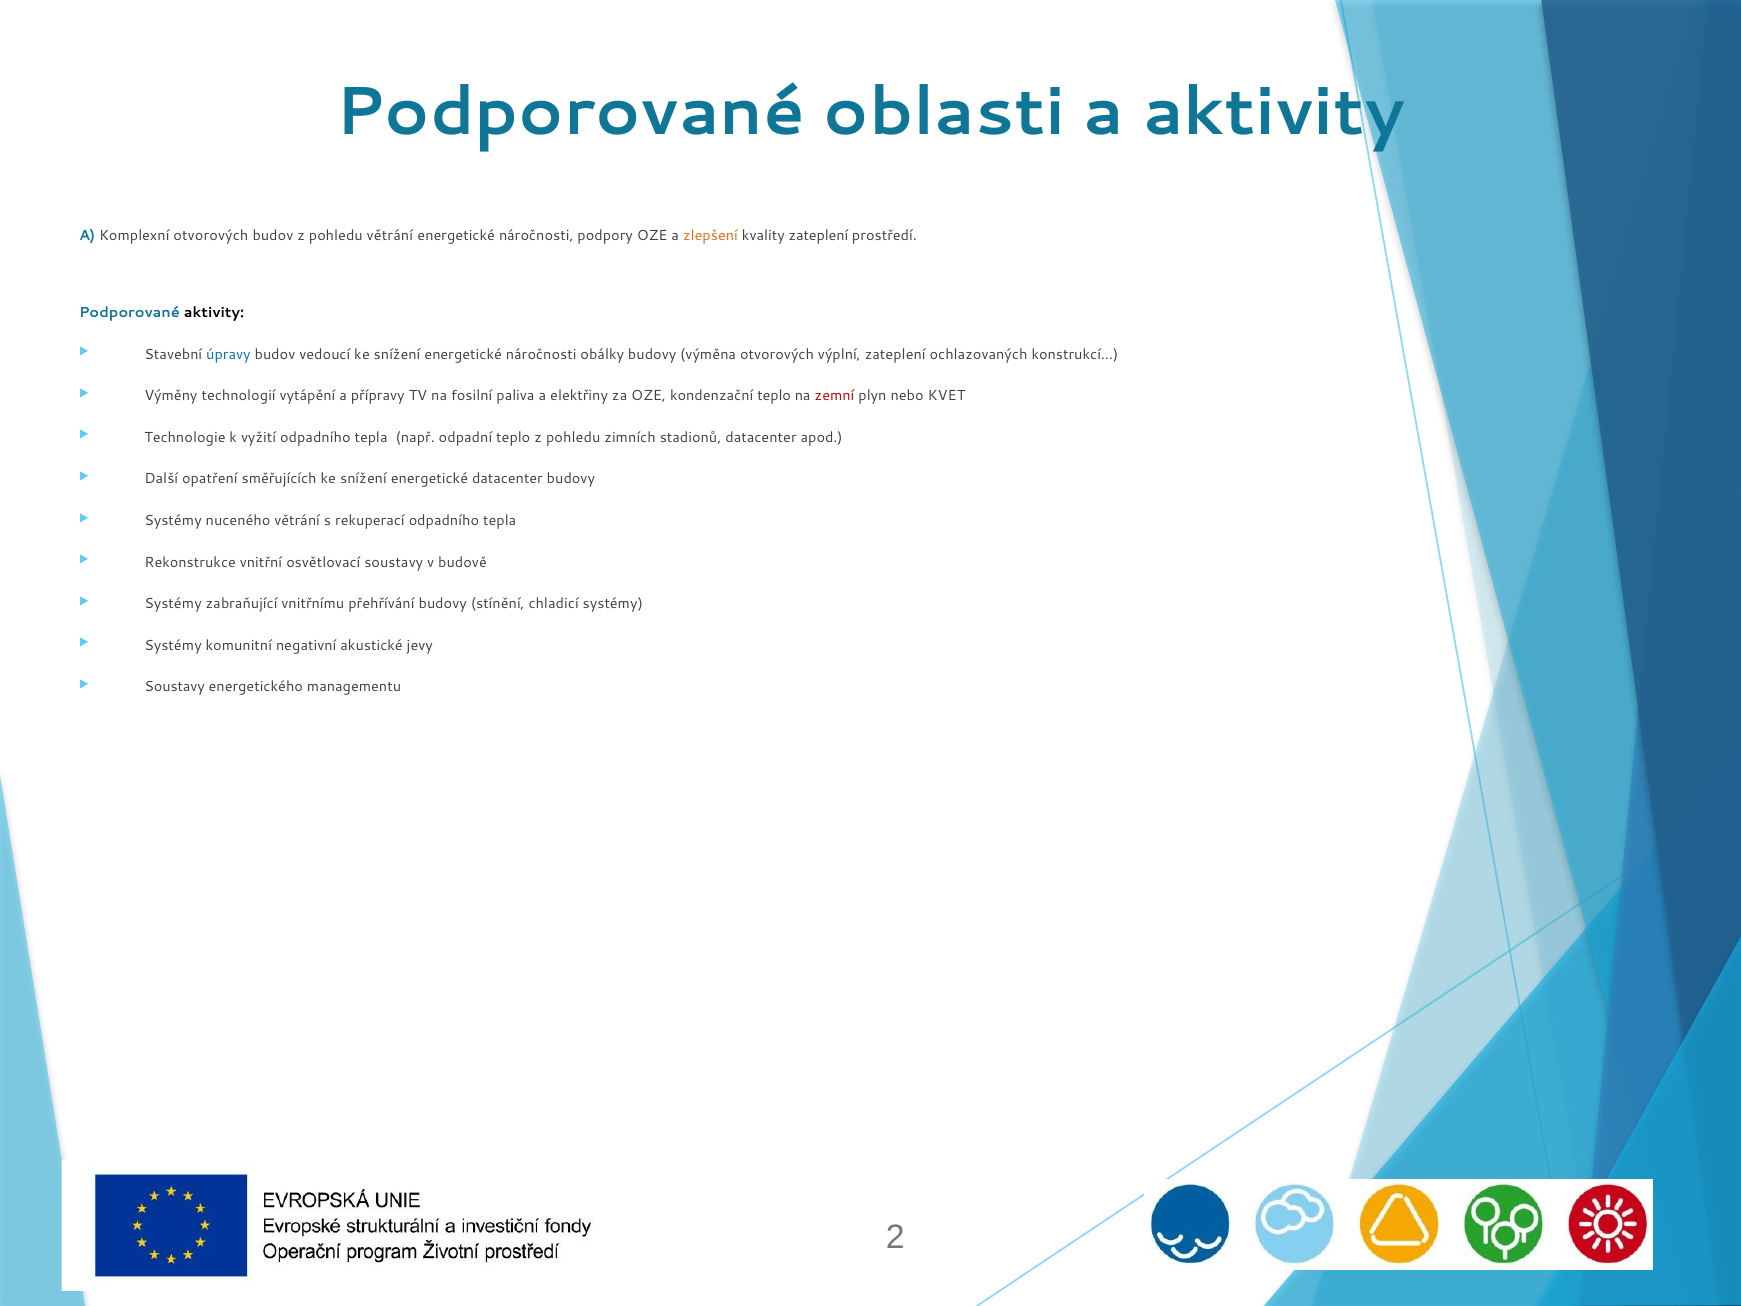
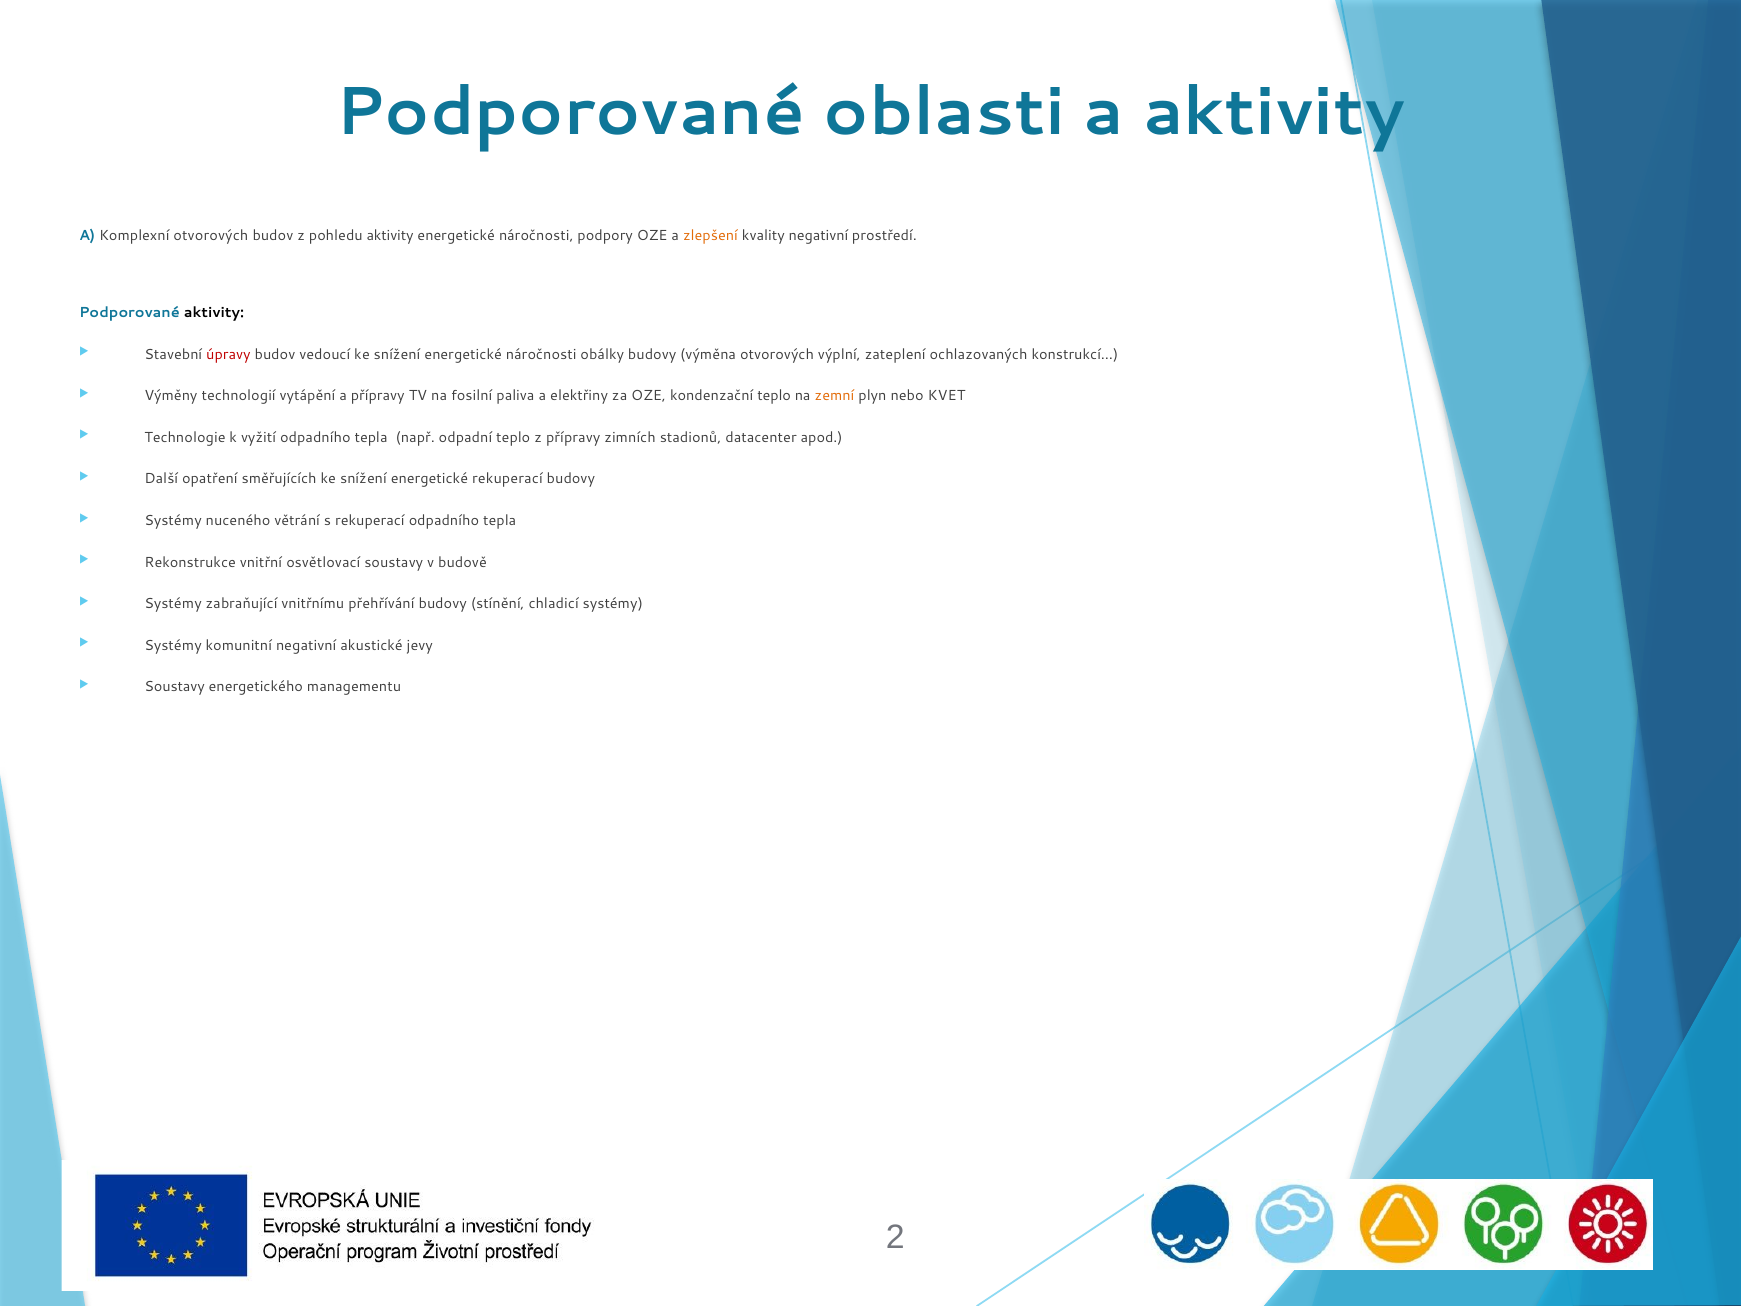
pohledu větrání: větrání -> aktivity
kvality zateplení: zateplení -> negativní
úpravy colour: blue -> red
zemní colour: red -> orange
teplo z pohledu: pohledu -> přípravy
energetické datacenter: datacenter -> rekuperací
